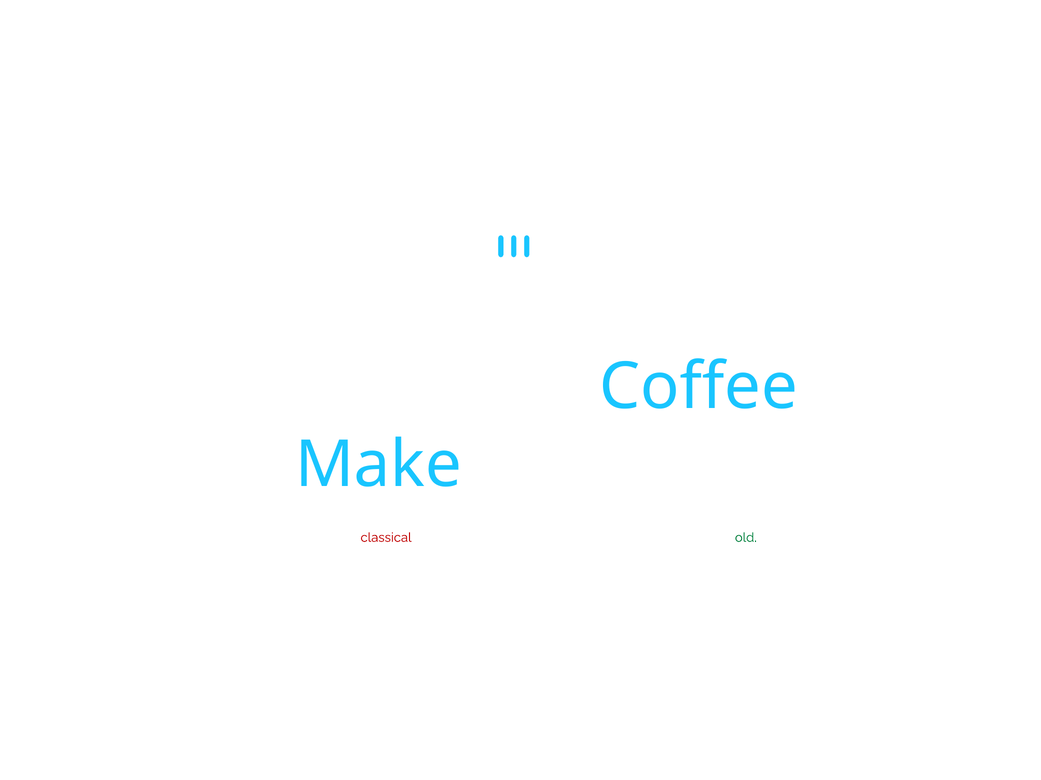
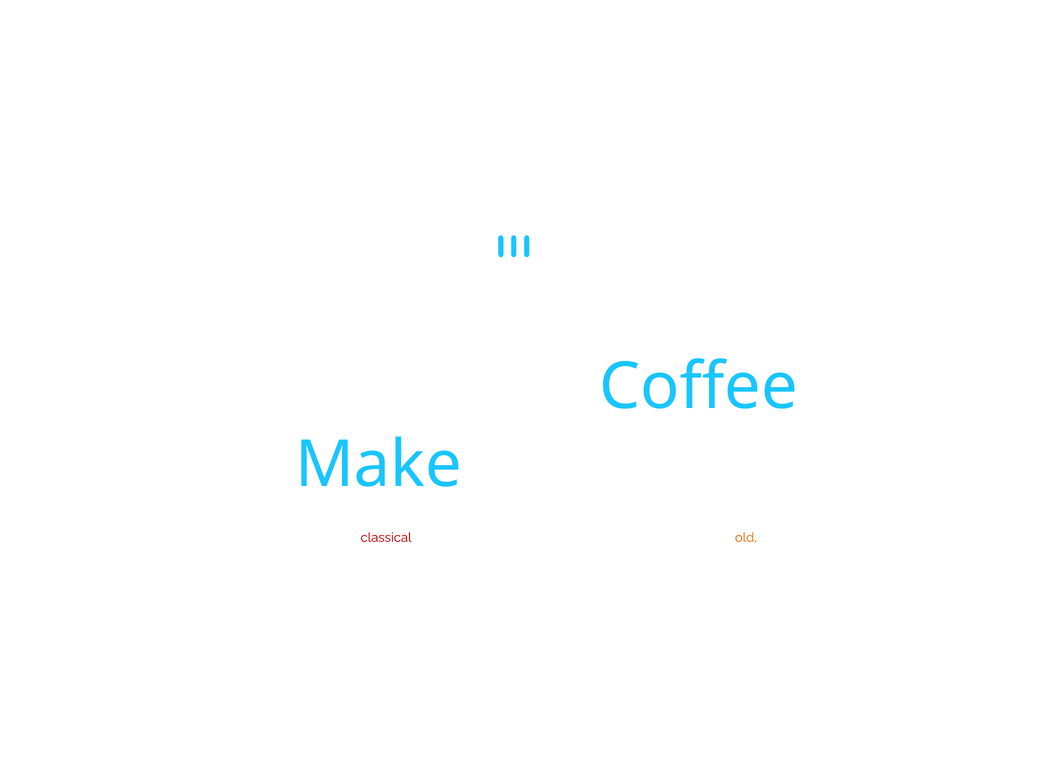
old colour: green -> orange
